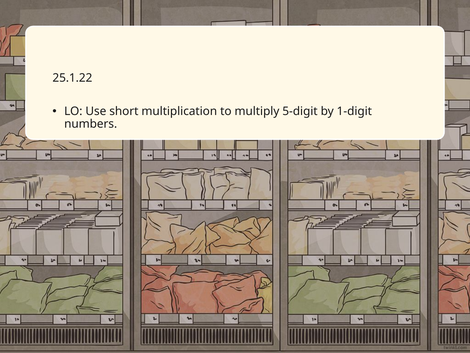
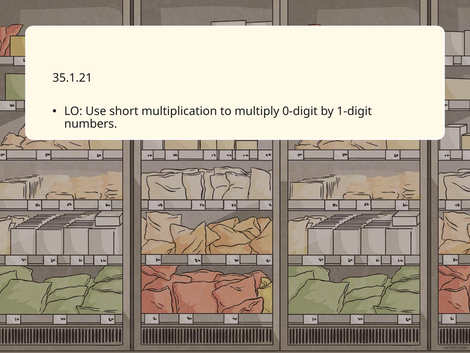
25.1.22: 25.1.22 -> 35.1.21
5-digit: 5-digit -> 0-digit
